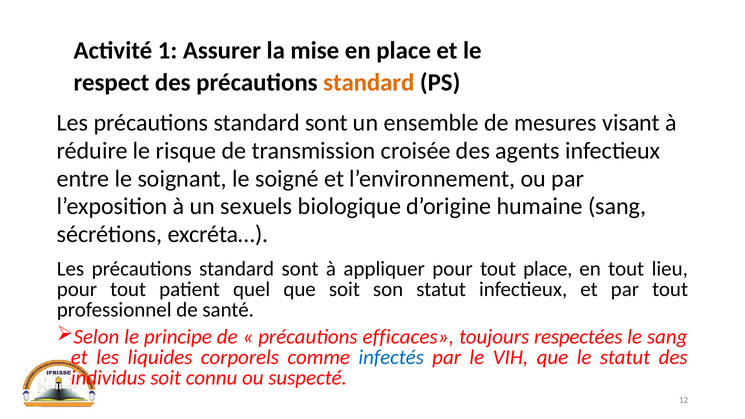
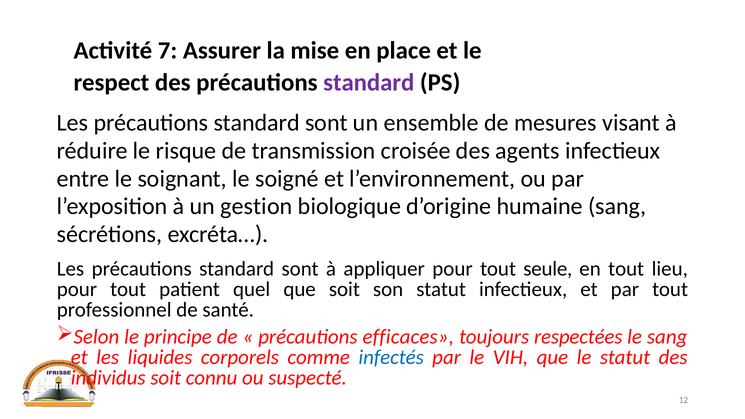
1: 1 -> 7
standard at (369, 83) colour: orange -> purple
sexuels: sexuels -> gestion
tout place: place -> seule
